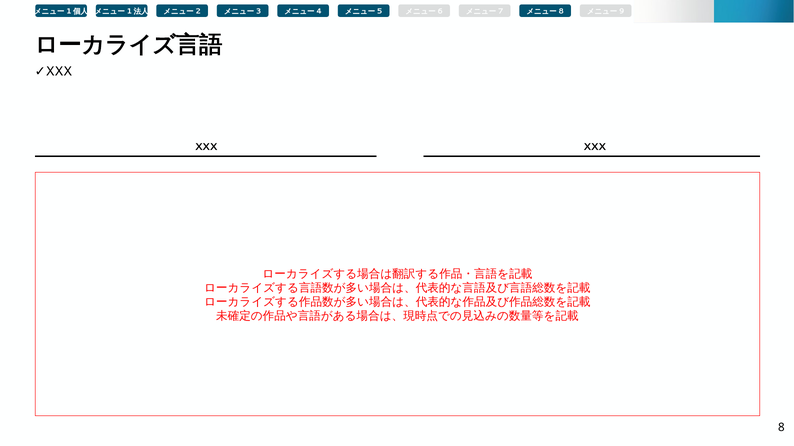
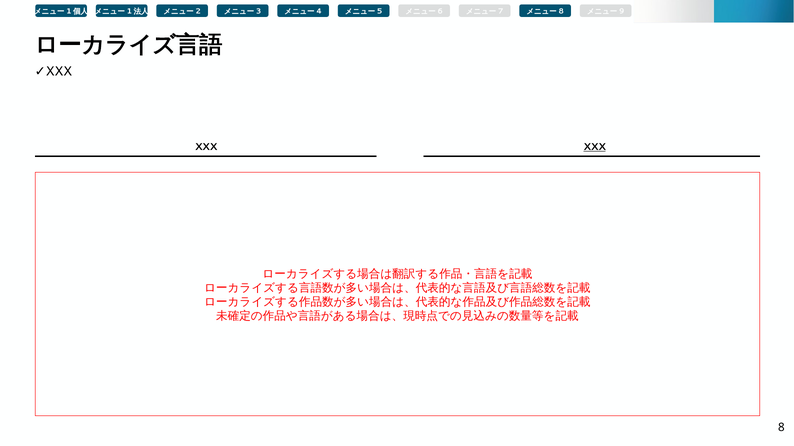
XXX at (595, 147) underline: none -> present
